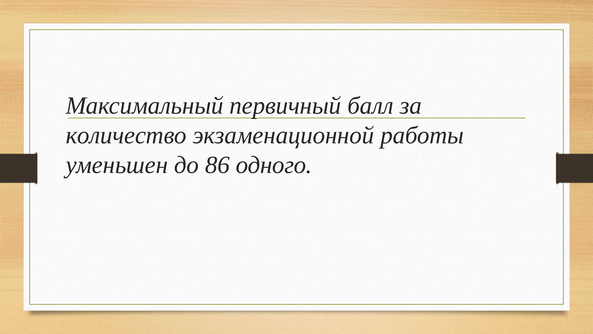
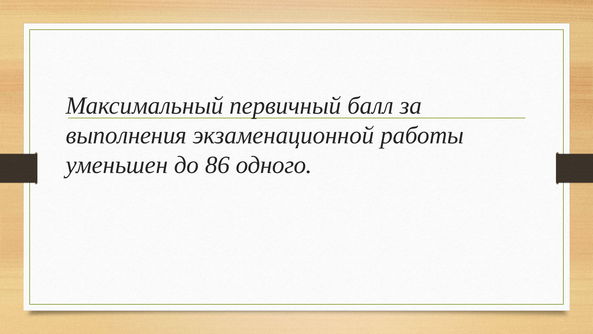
количество: количество -> выполнения
